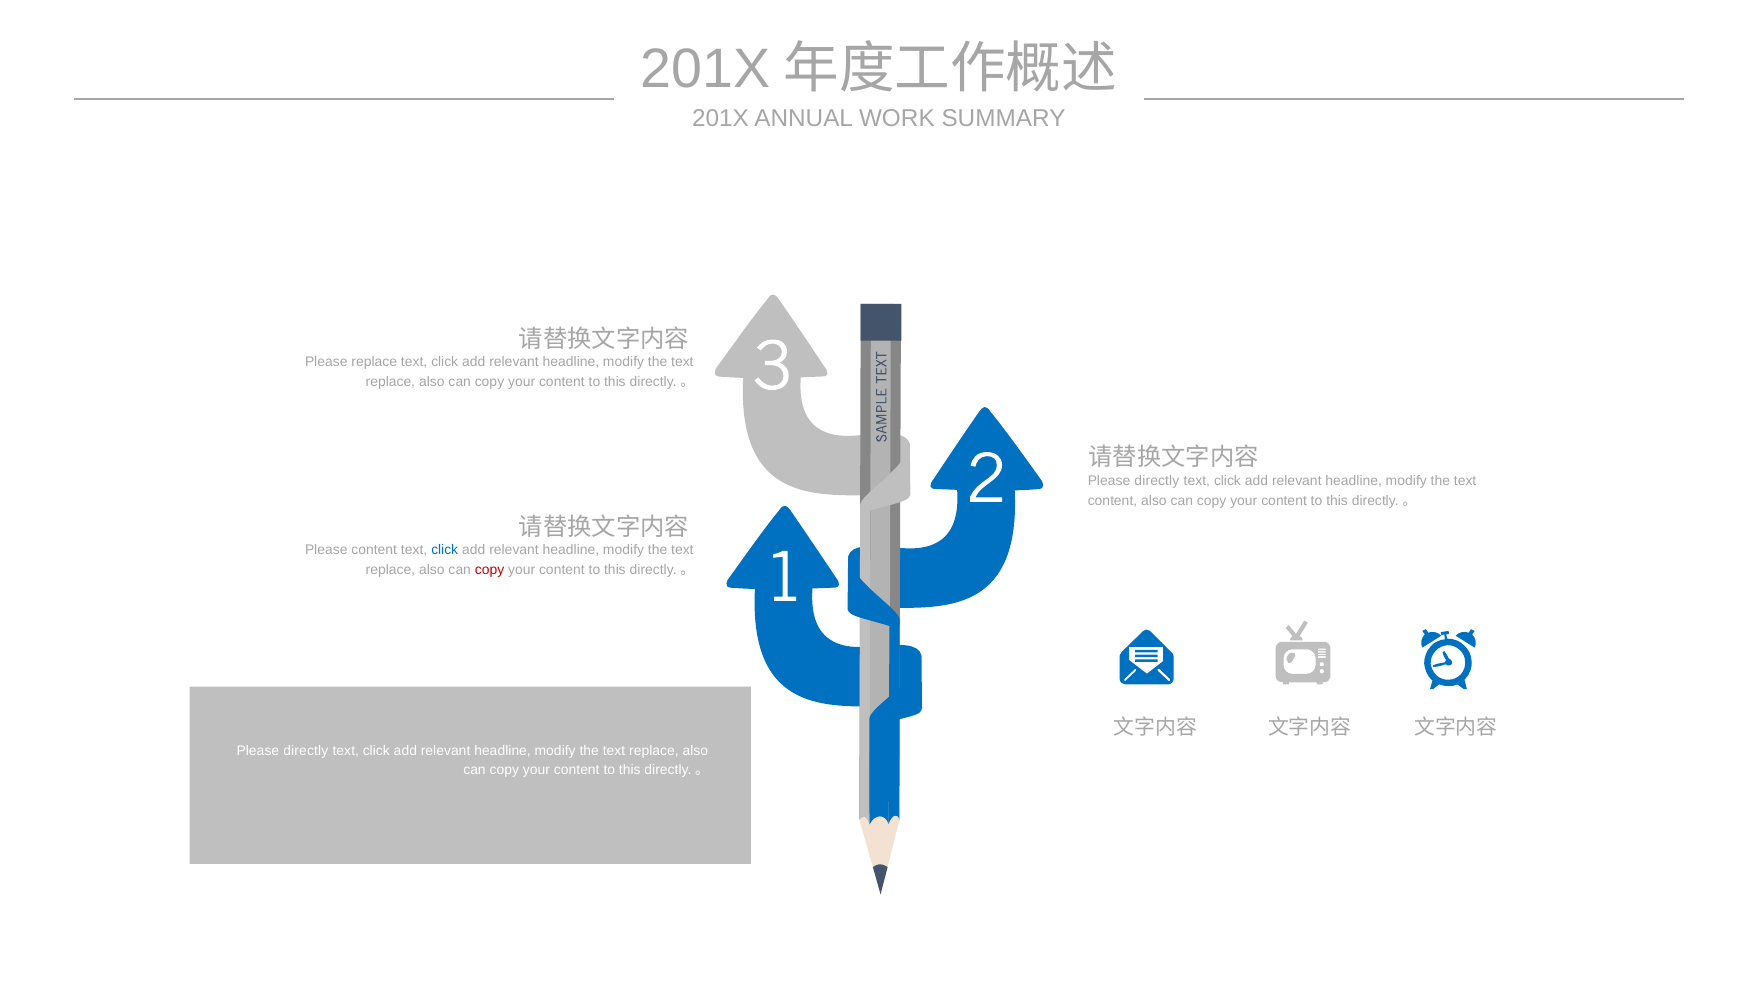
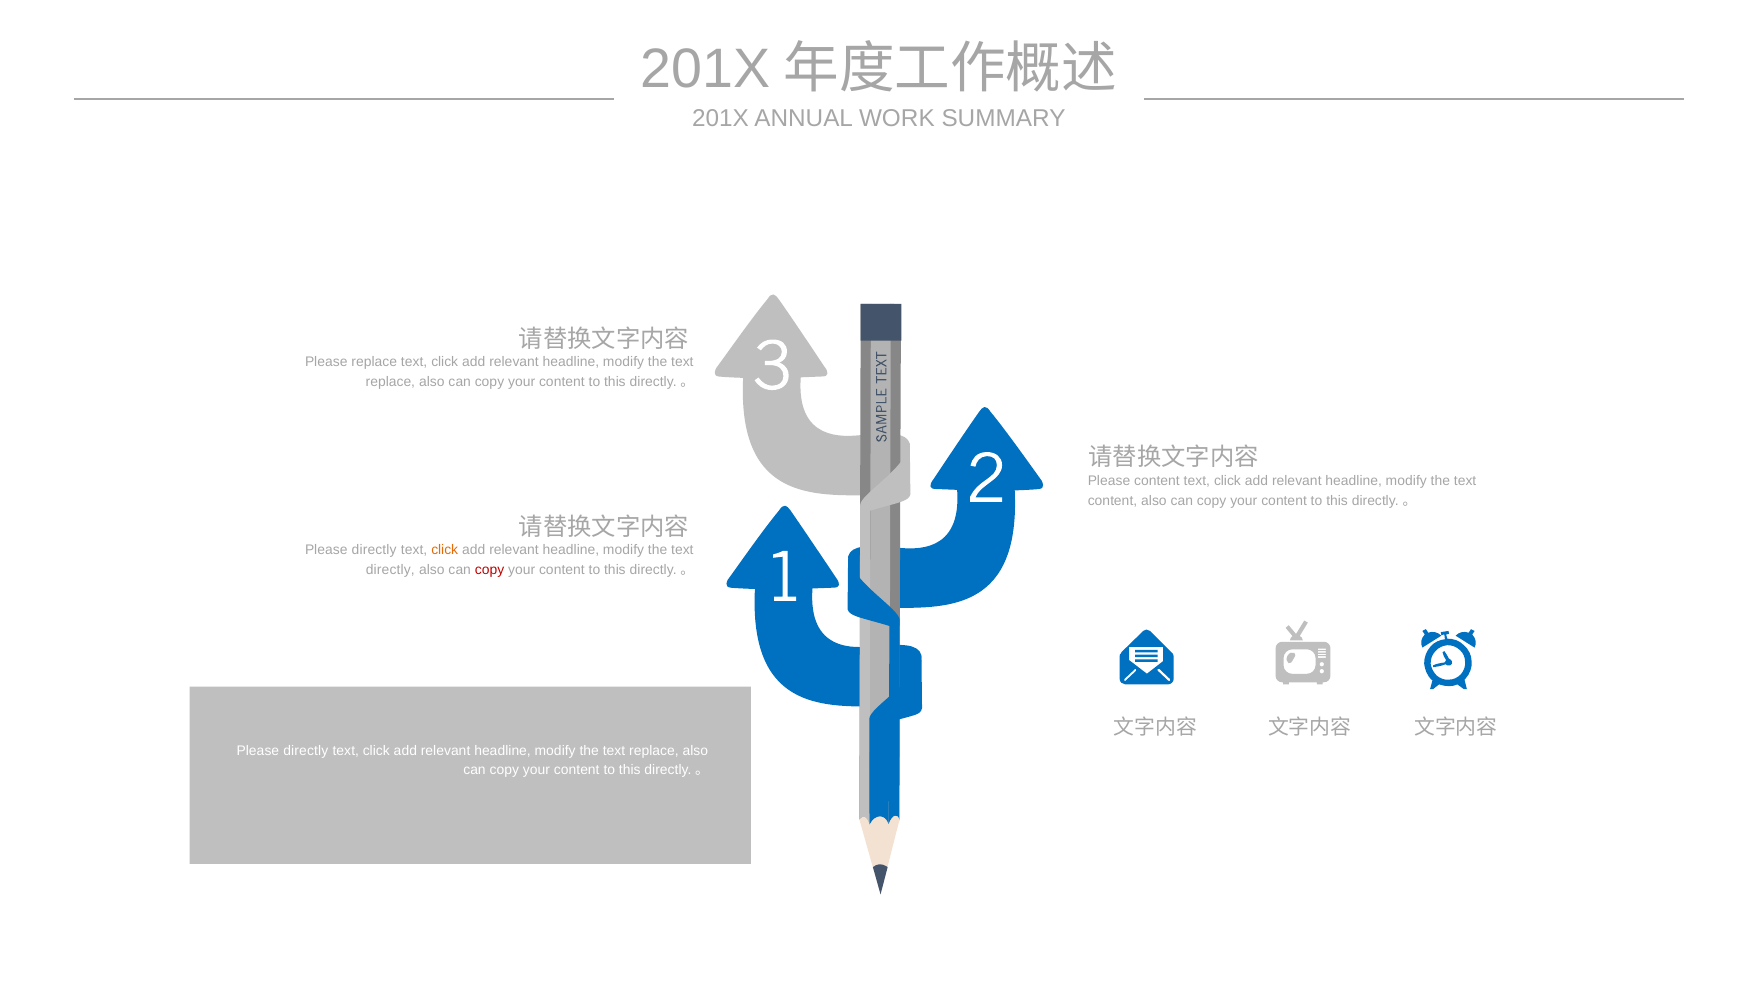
directly at (1157, 481): directly -> content
content at (374, 550): content -> directly
click at (445, 550) colour: blue -> orange
replace at (390, 570): replace -> directly
